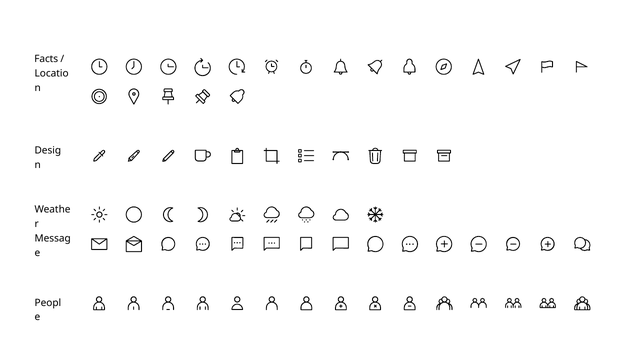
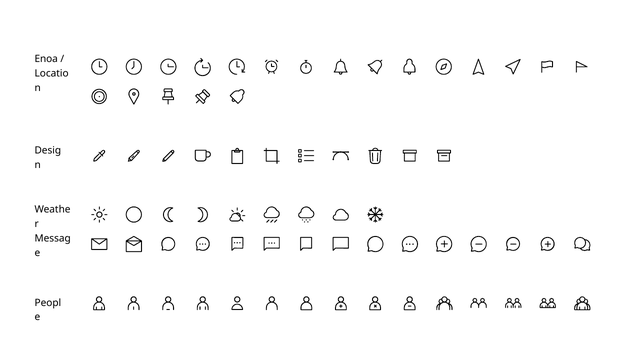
Facts: Facts -> Enoa
